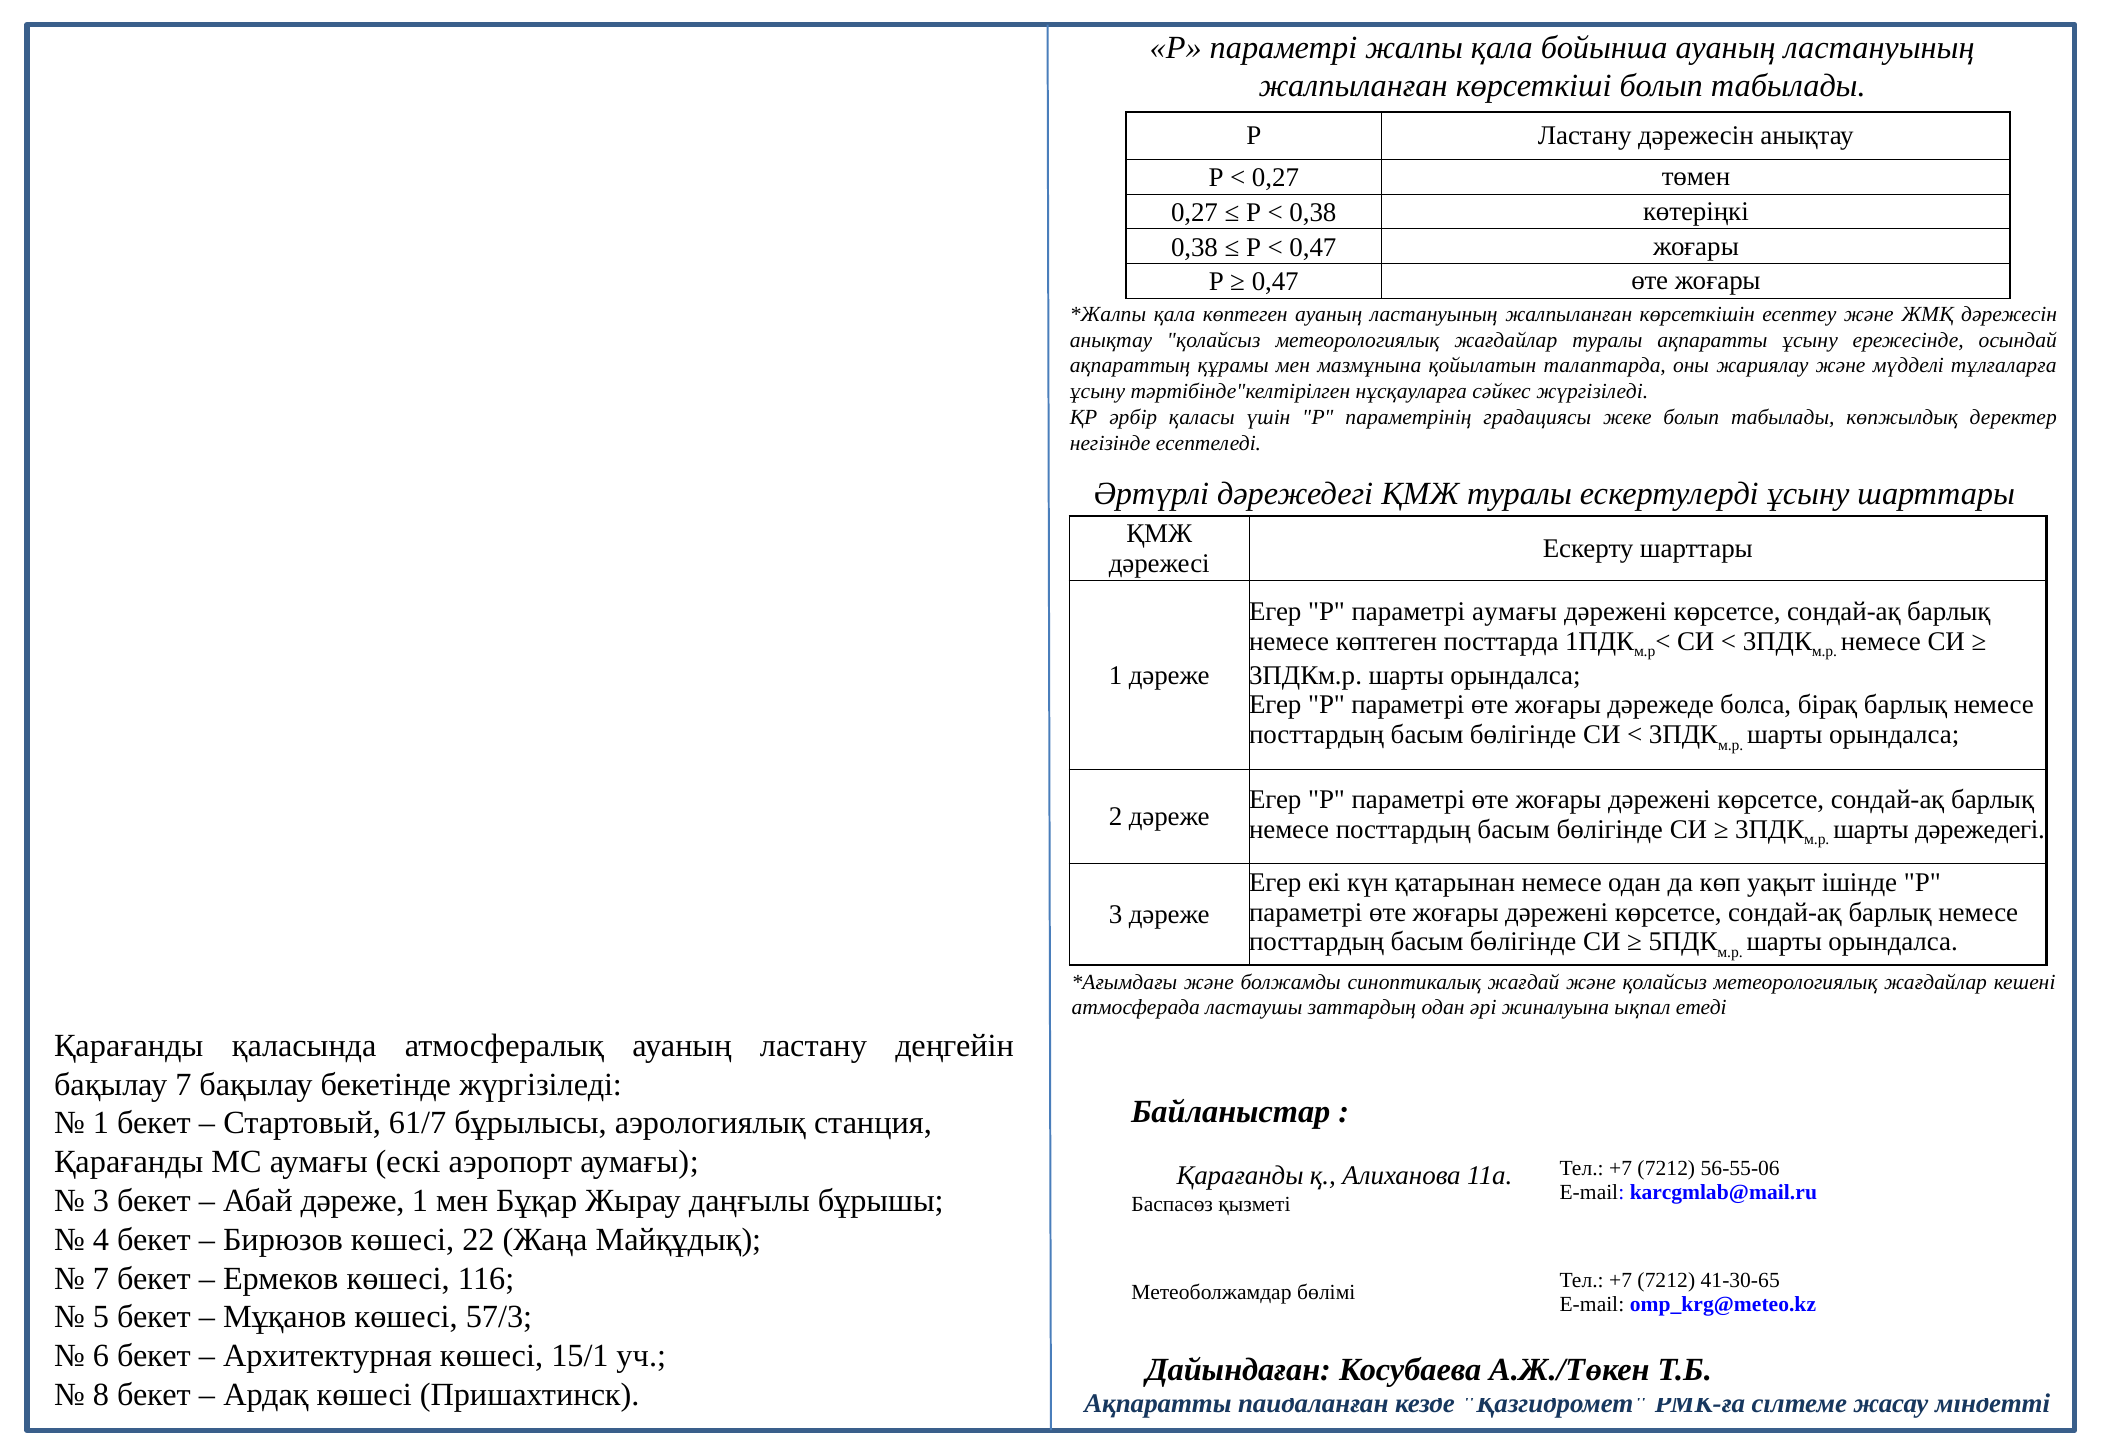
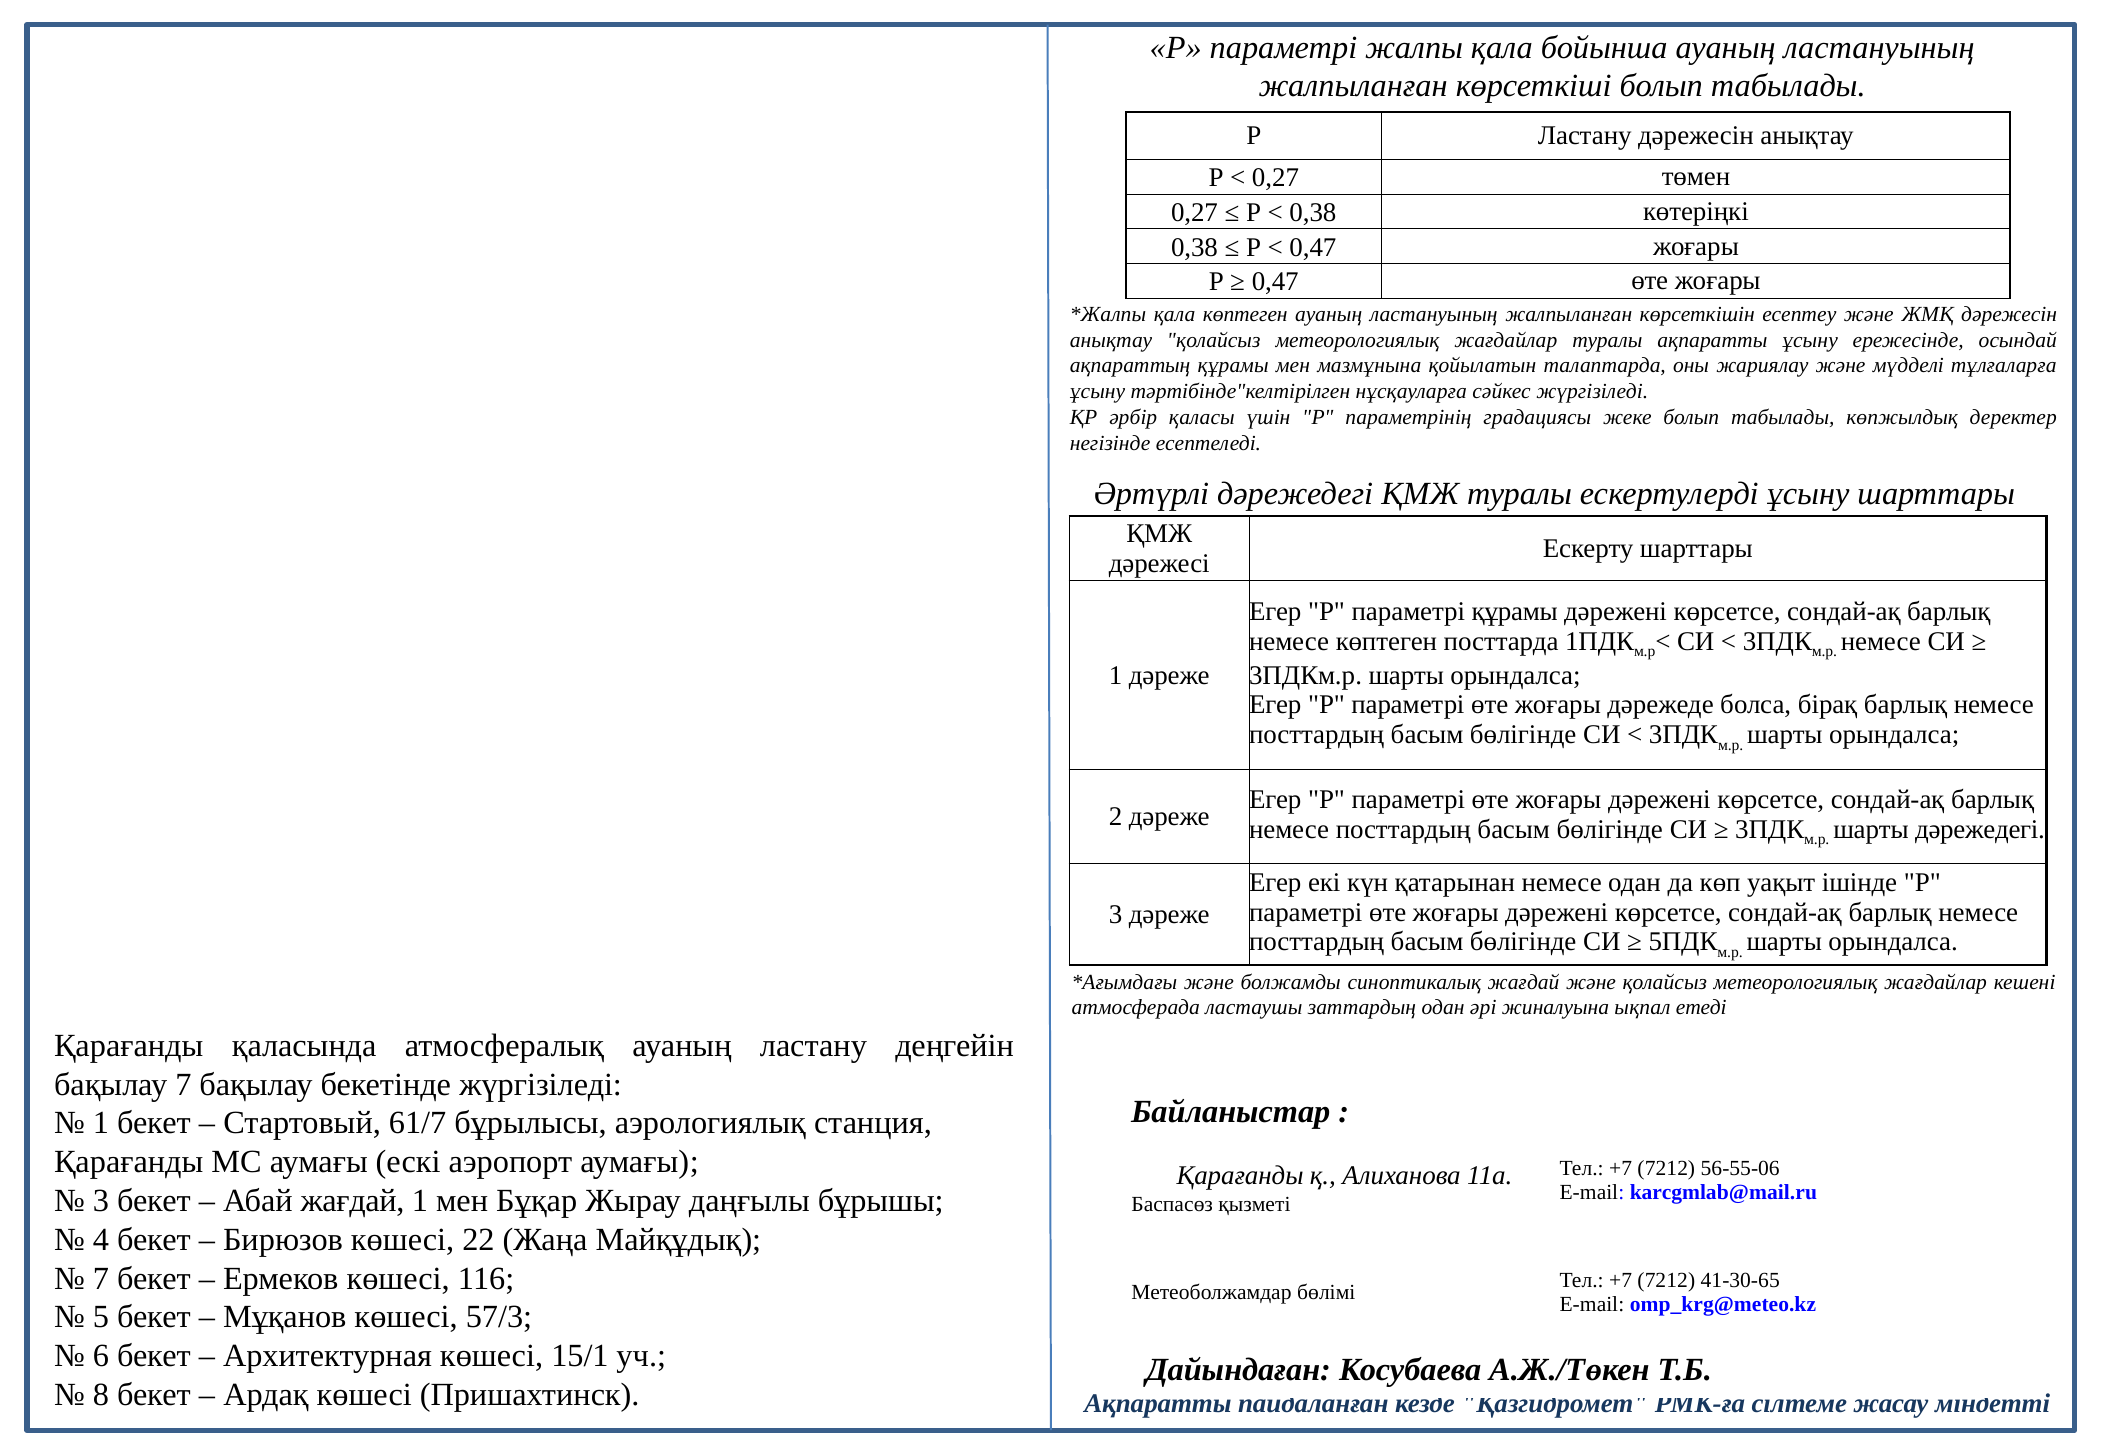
параметрі аумағы: аумағы -> құрамы
Абай дәреже: дәреже -> жағдай
